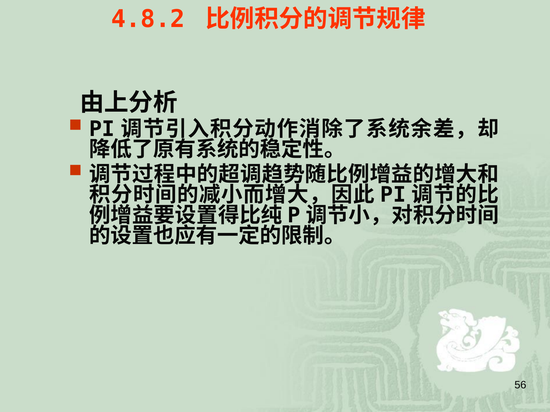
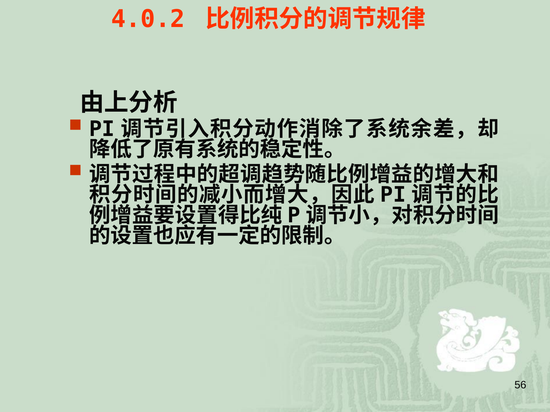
4.8.2: 4.8.2 -> 4.0.2
